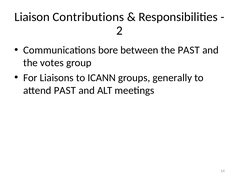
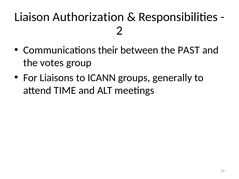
Contributions: Contributions -> Authorization
bore: bore -> their
attend PAST: PAST -> TIME
